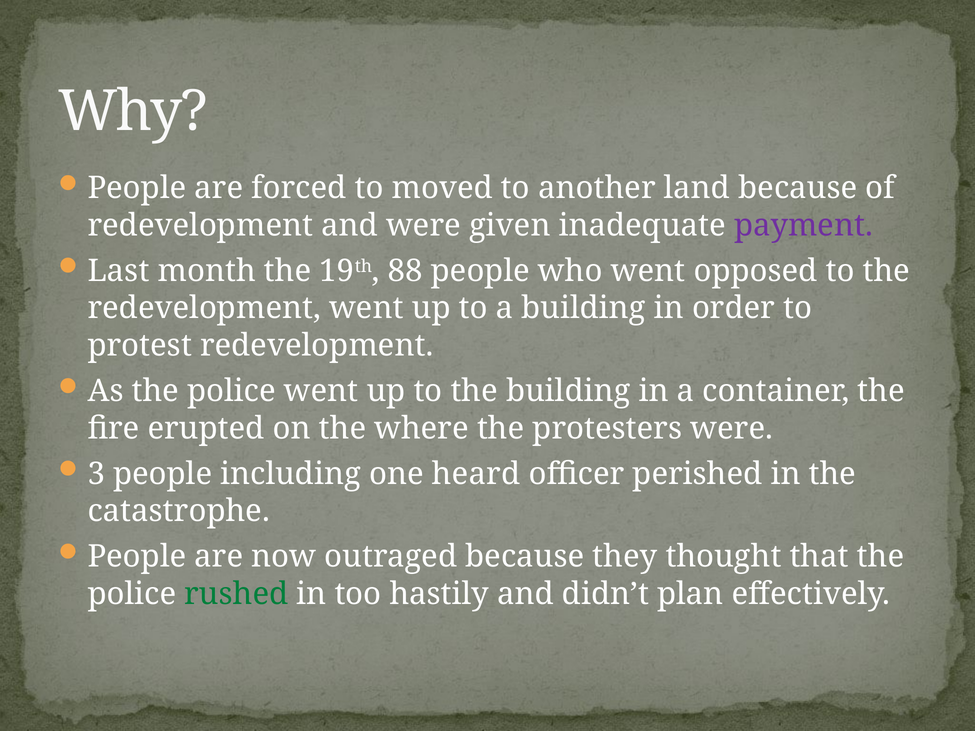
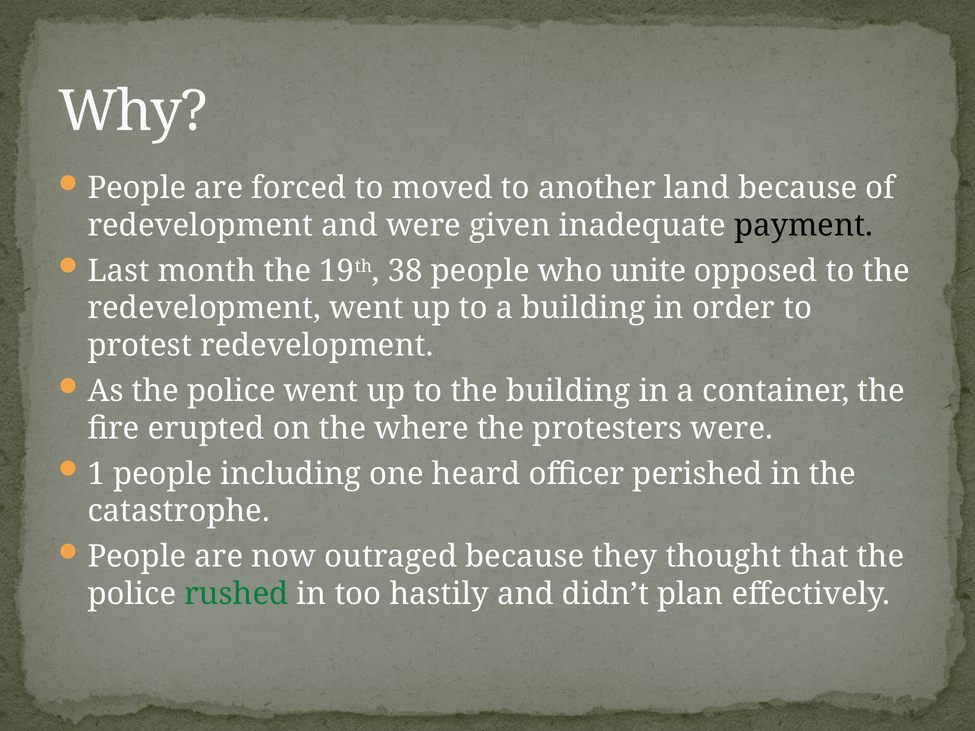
payment colour: purple -> black
88: 88 -> 38
who went: went -> unite
3: 3 -> 1
